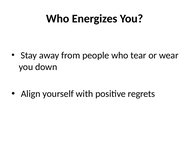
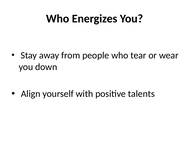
regrets: regrets -> talents
